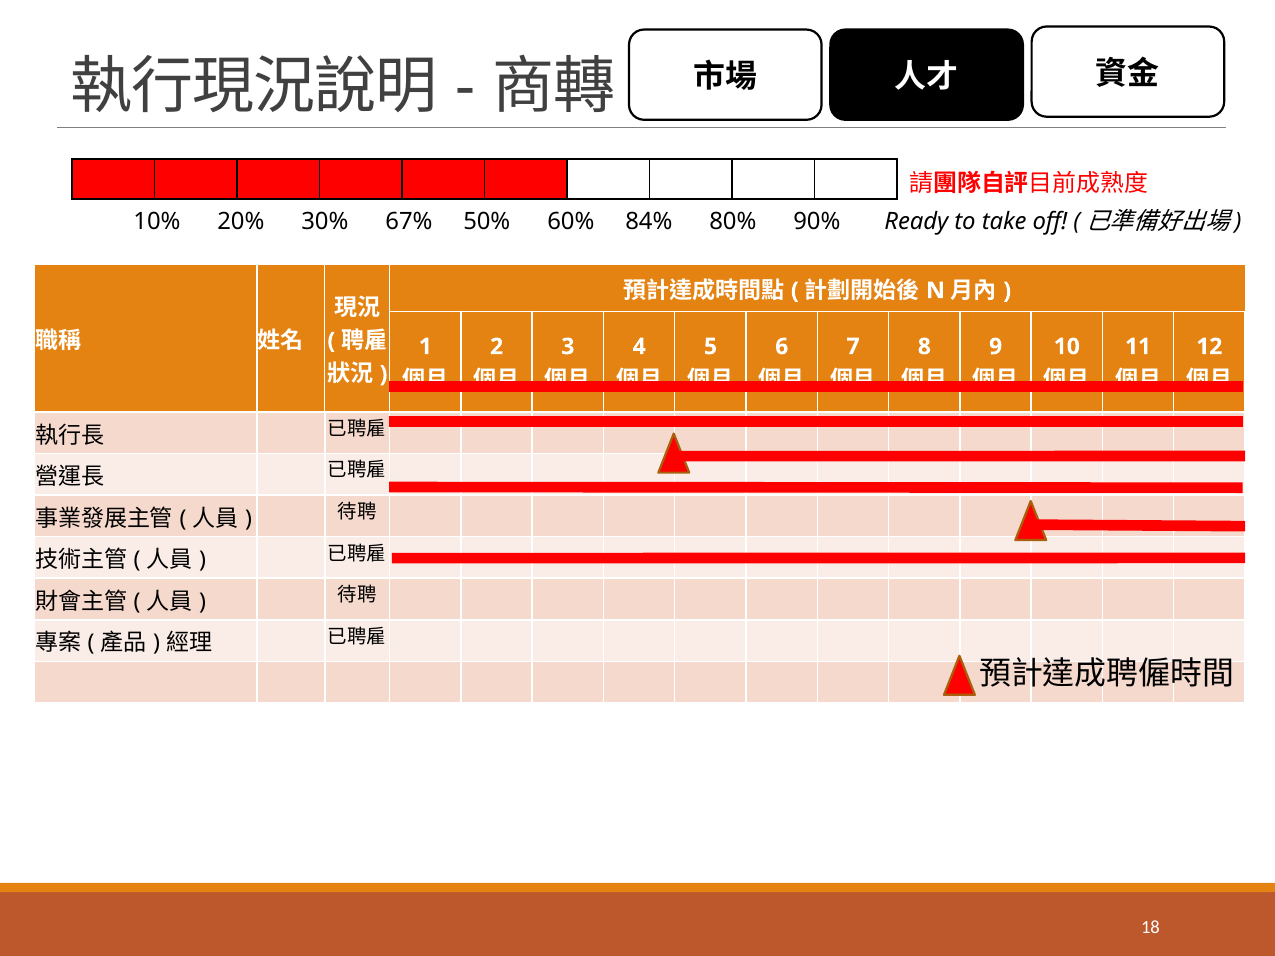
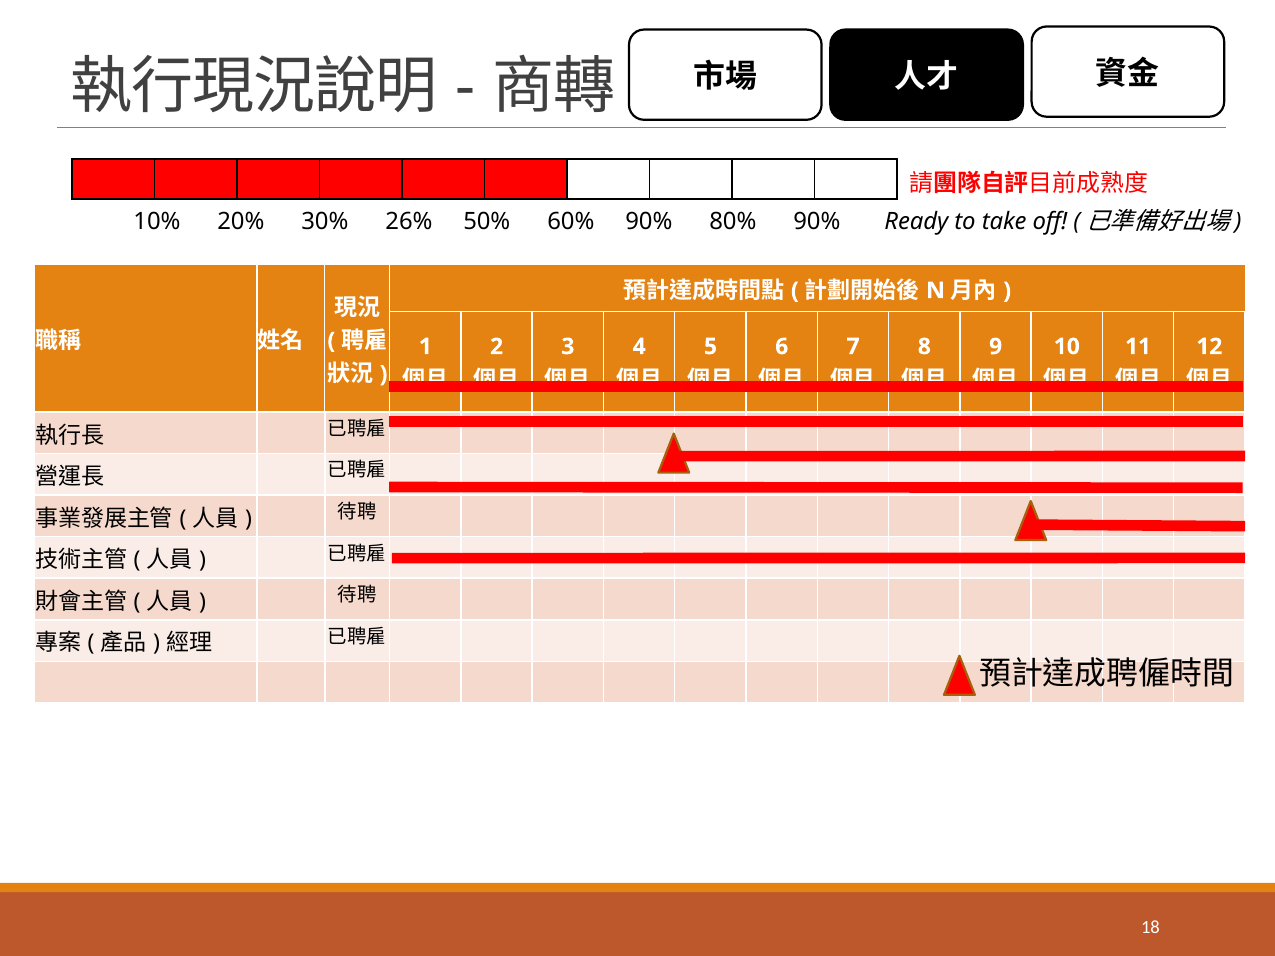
67%: 67% -> 26%
60% 84%: 84% -> 90%
